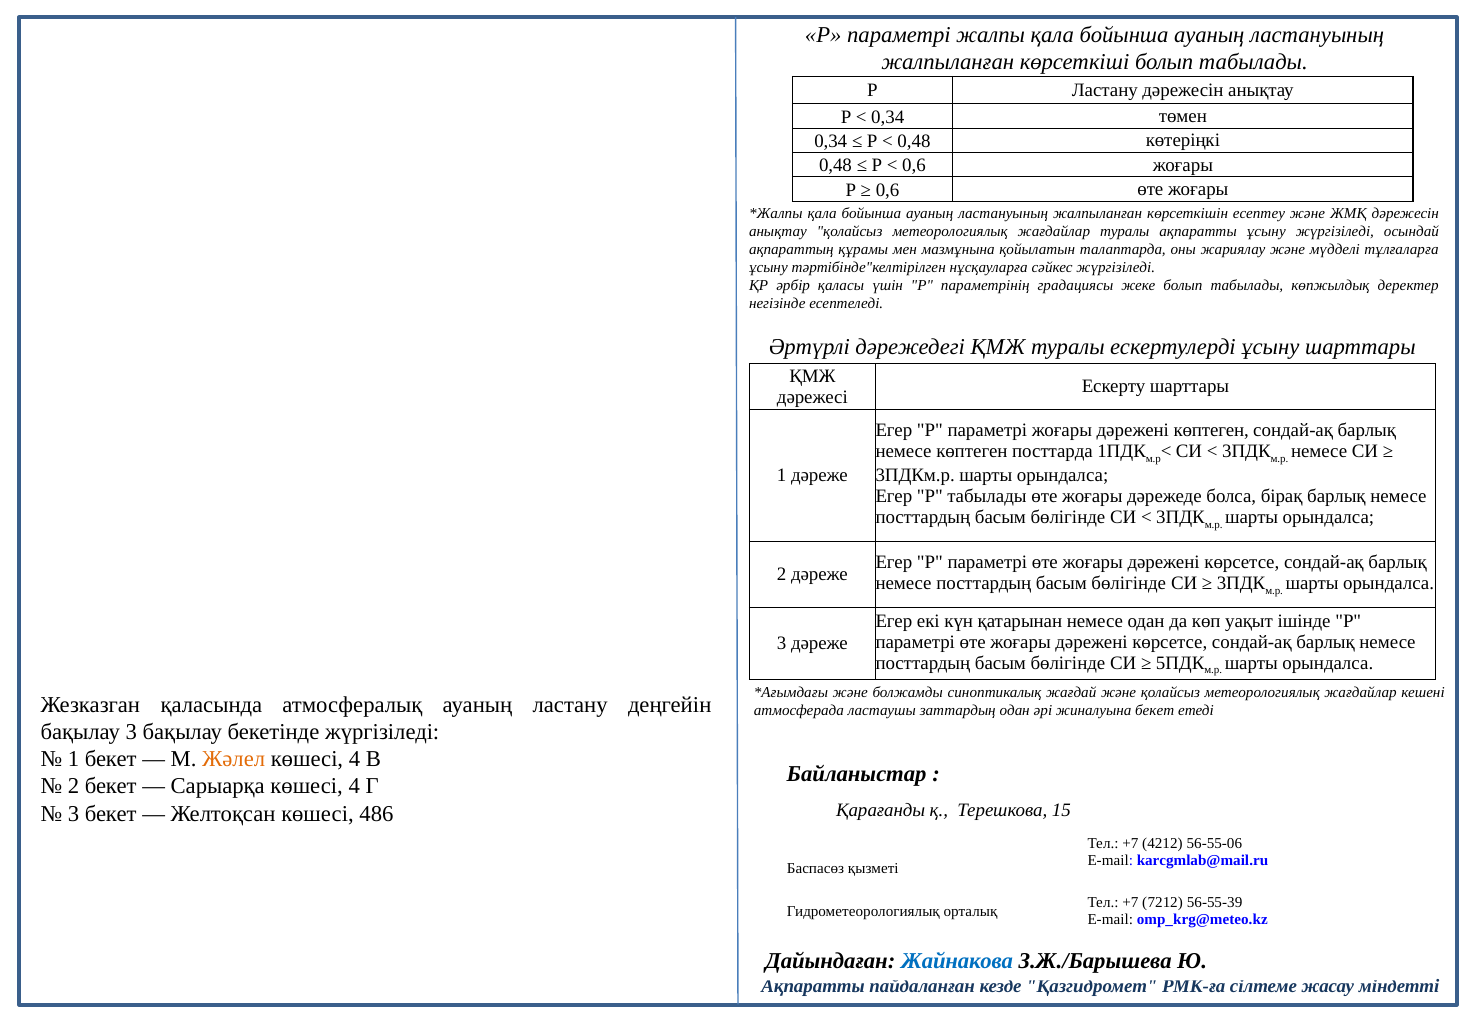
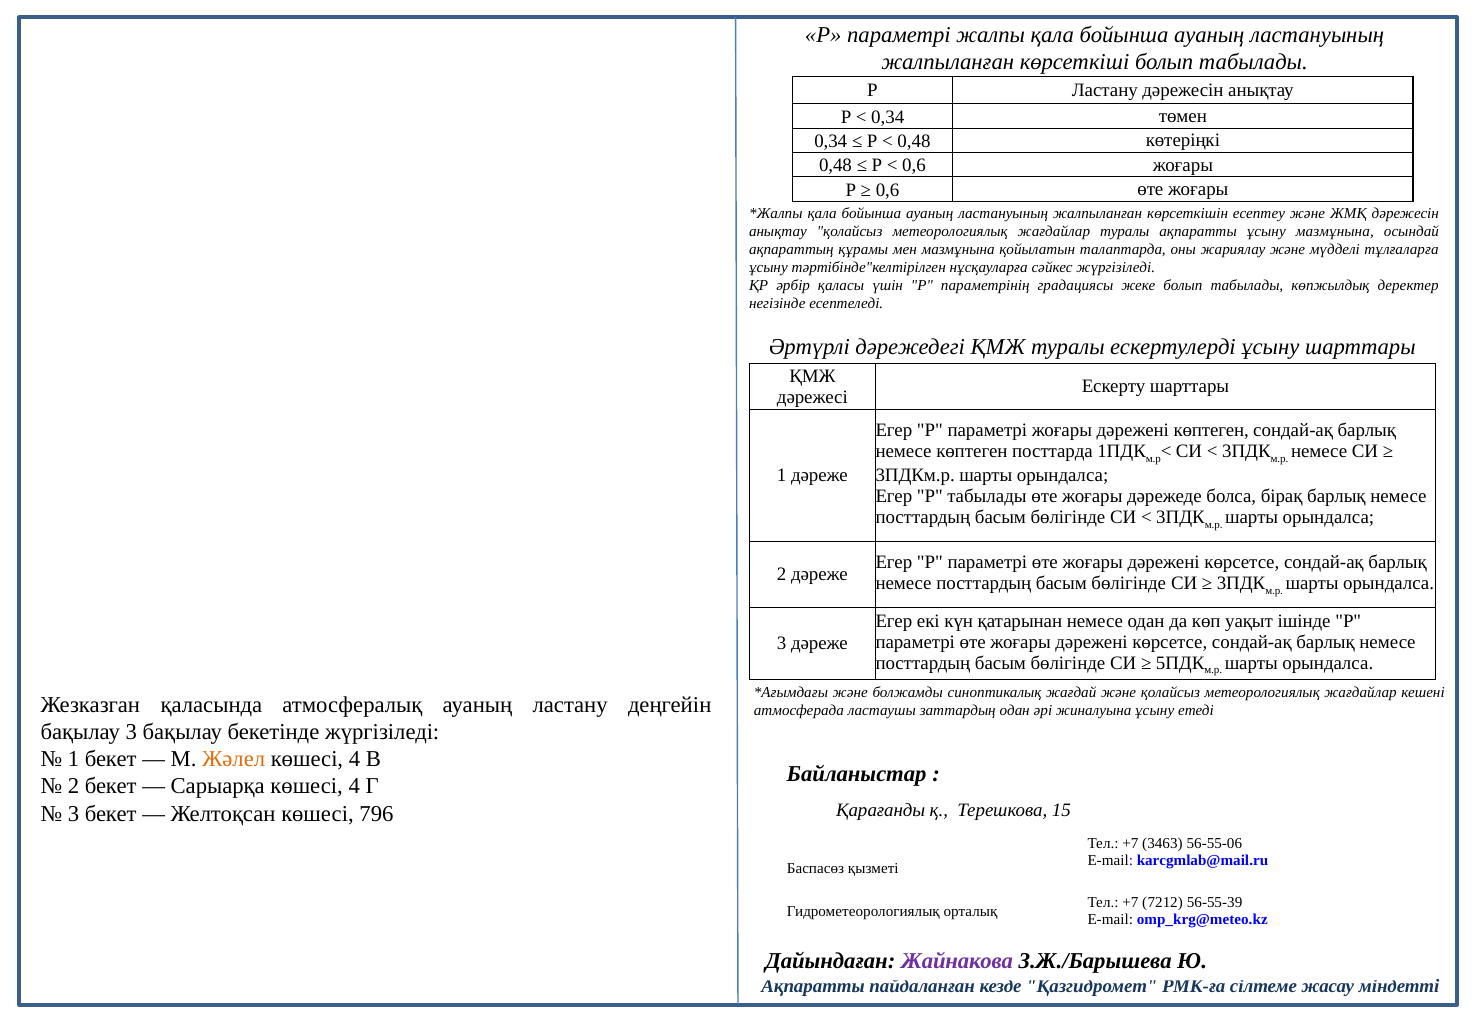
ұсыну жүргізіледі: жүргізіледі -> мазмұнына
жиналуына бекет: бекет -> ұсыну
486: 486 -> 796
4212: 4212 -> 3463
Жайнакова colour: blue -> purple
